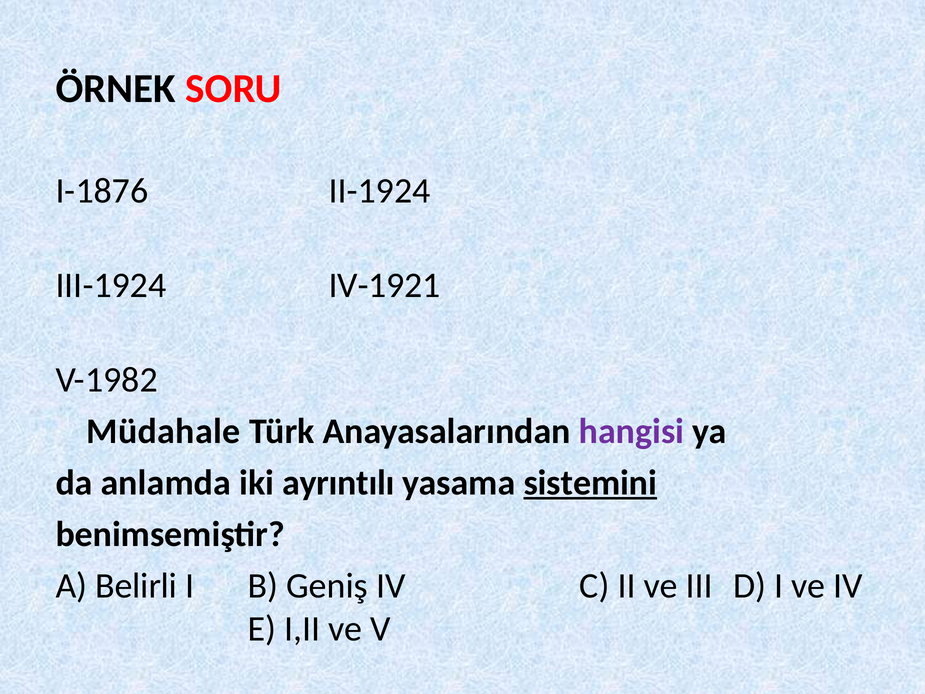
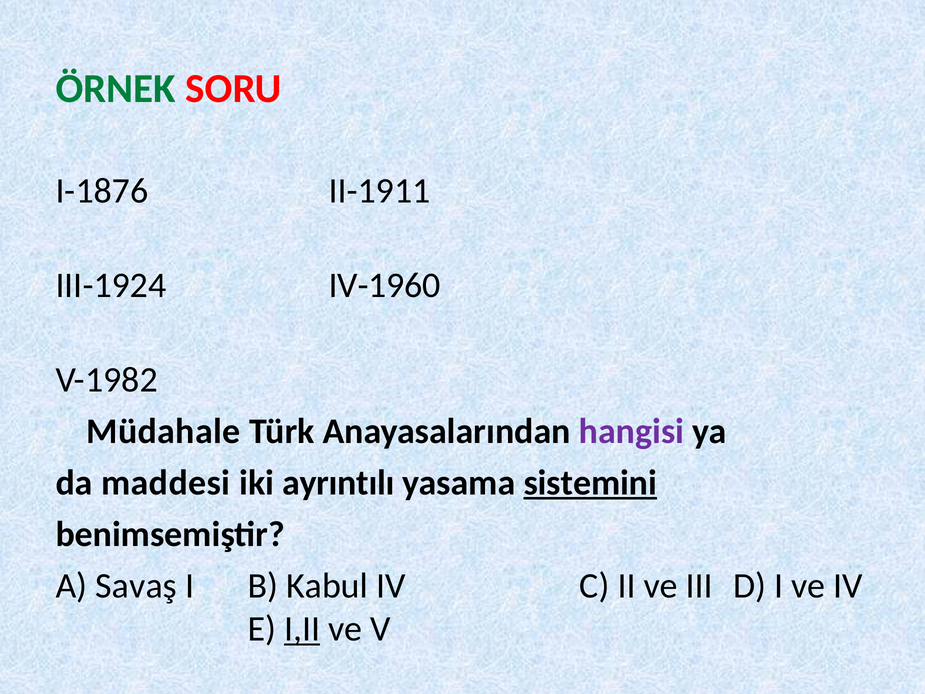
ÖRNEK colour: black -> green
II-1924: II-1924 -> II-1911
IV-1921: IV-1921 -> IV-1960
anlamda: anlamda -> maddesi
Belirli: Belirli -> Savaş
Geniş: Geniş -> Kabul
I,II underline: none -> present
